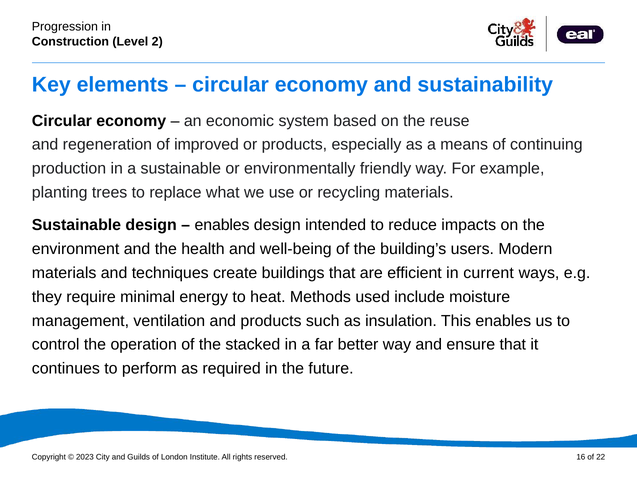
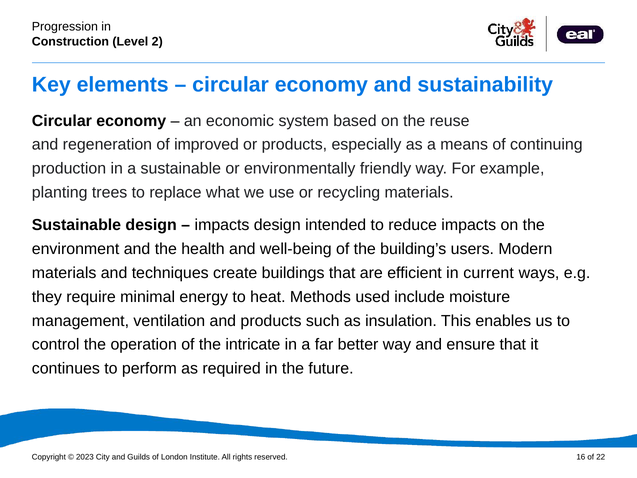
enables at (222, 225): enables -> impacts
stacked: stacked -> intricate
